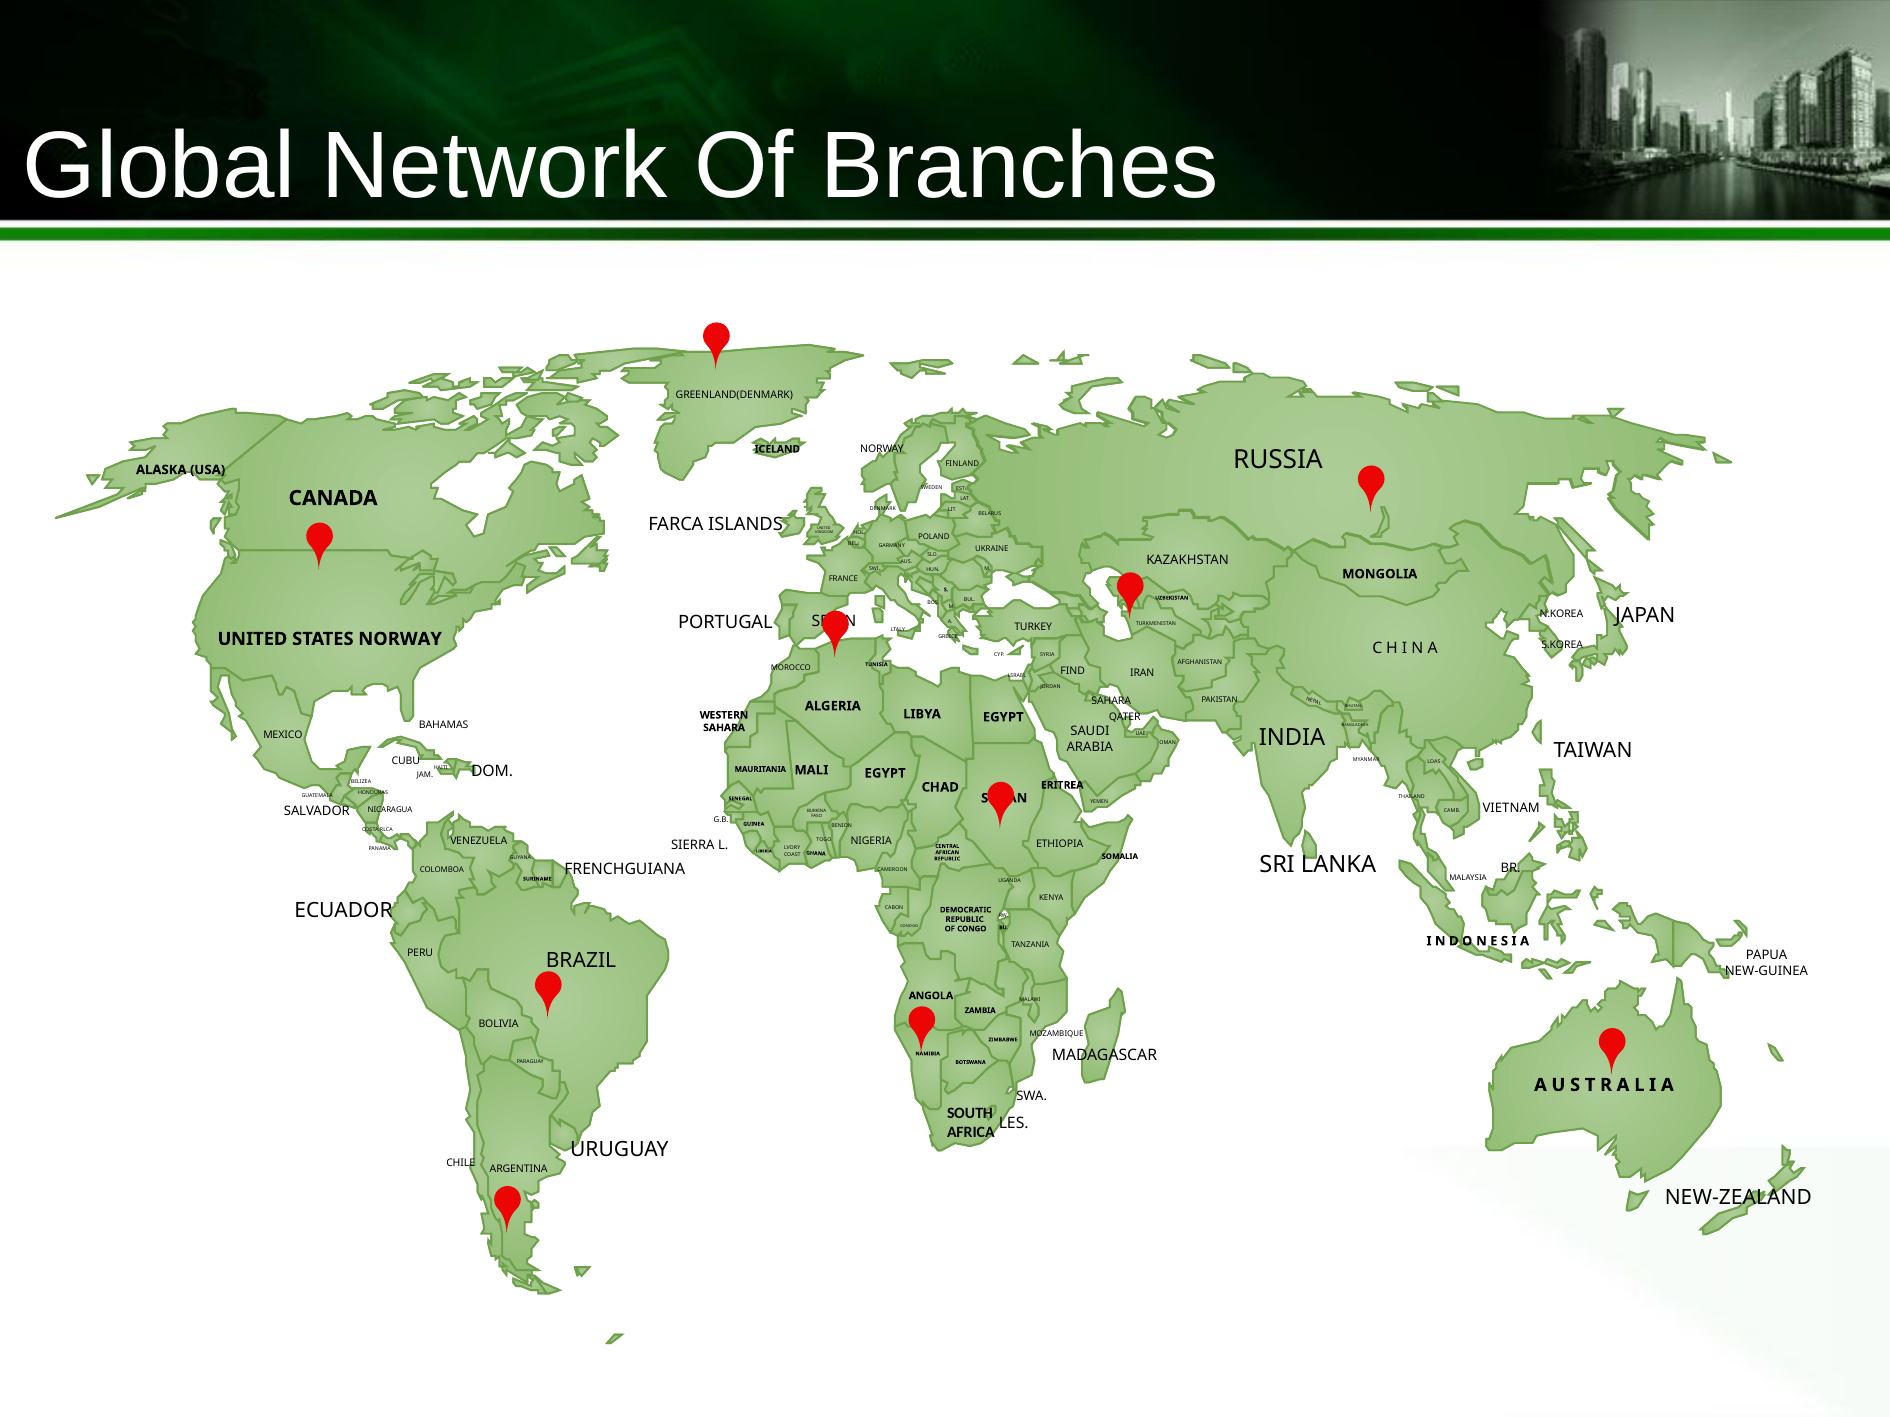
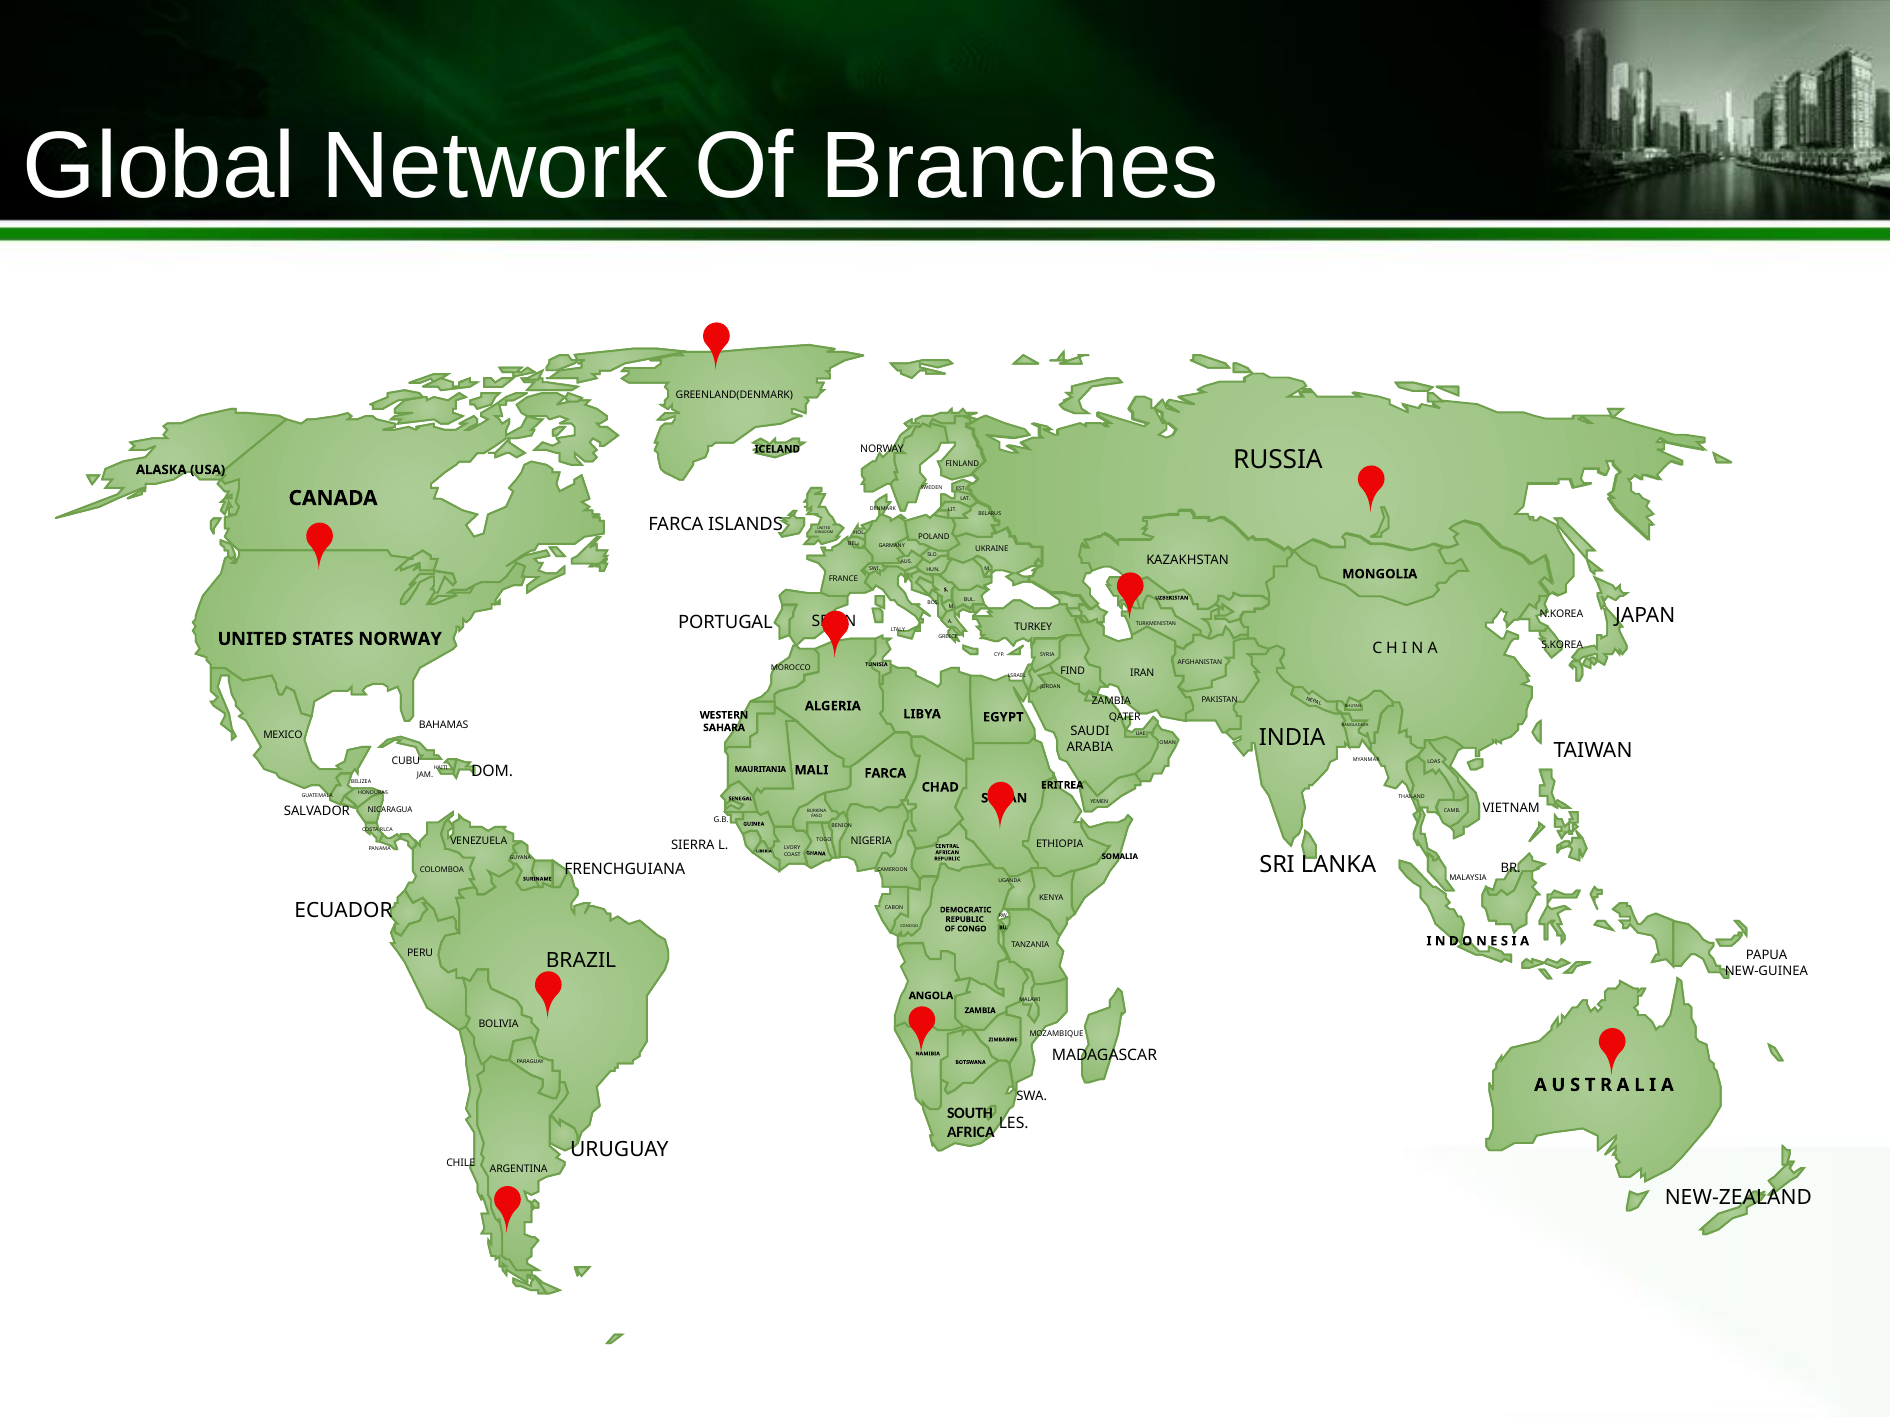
SAHARA at (1111, 701): SAHARA -> ZAMBIA
EGYPT at (885, 773): EGYPT -> FARCA
